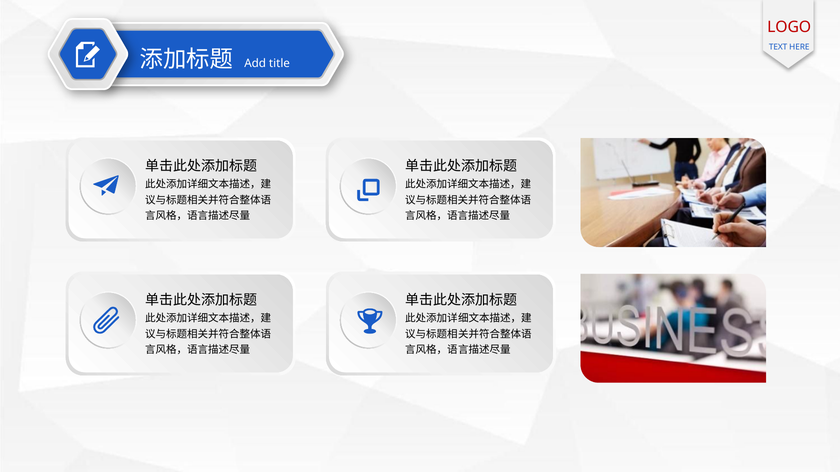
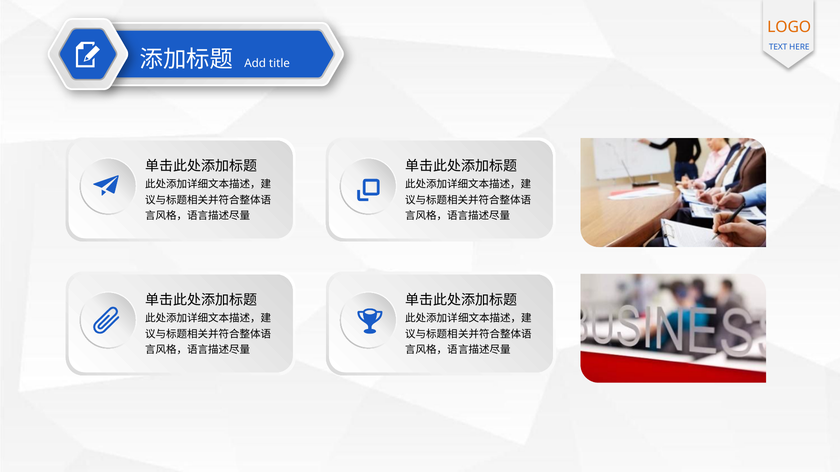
LOGO colour: red -> orange
